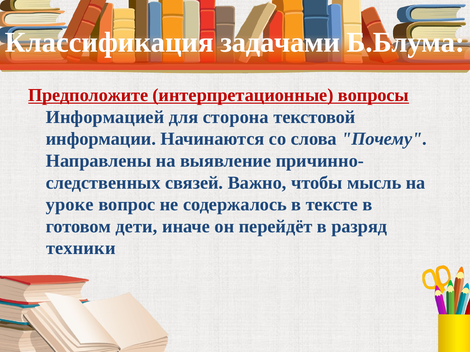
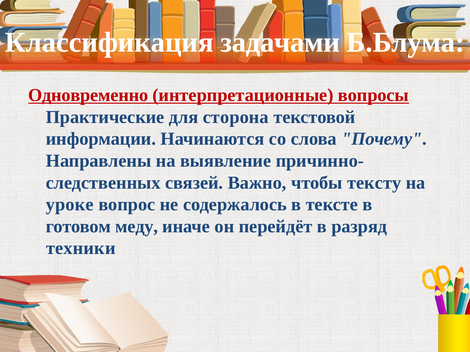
Предположите: Предположите -> Одновременно
Информацией: Информацией -> Практические
мысль: мысль -> тексту
дети: дети -> меду
